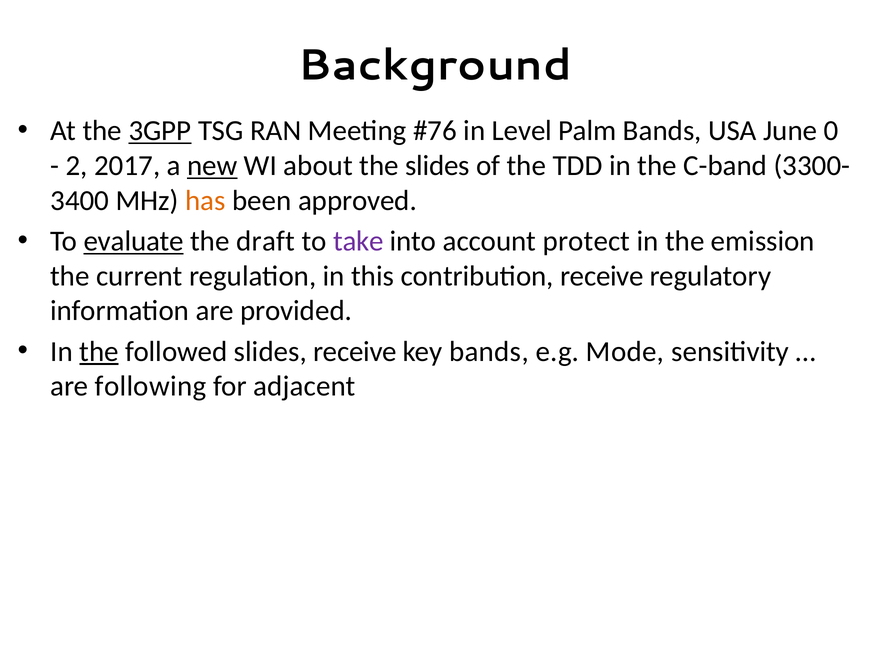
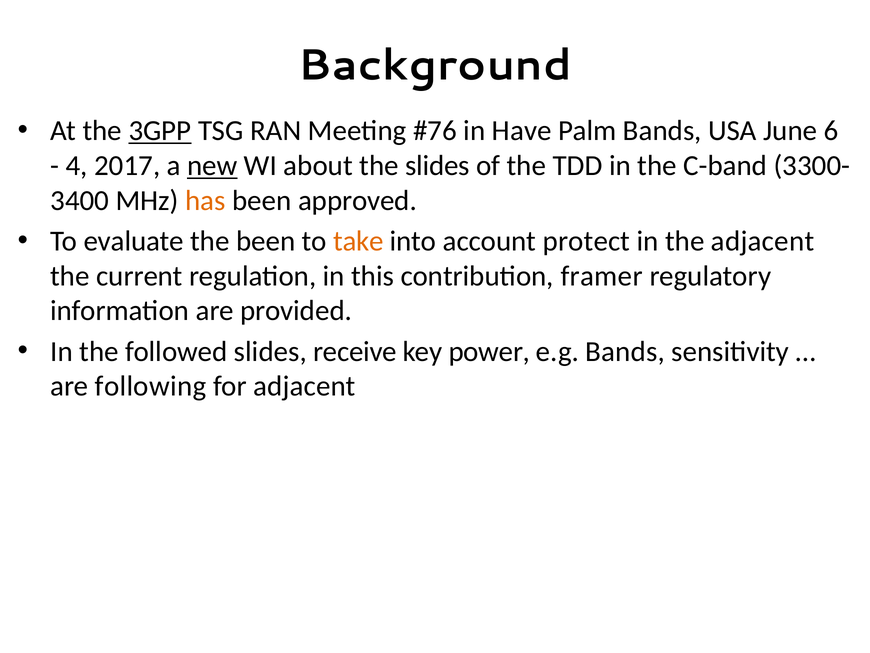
Level: Level -> Have
0: 0 -> 6
2: 2 -> 4
evaluate underline: present -> none
the draft: draft -> been
take colour: purple -> orange
the emission: emission -> adjacent
contribution receive: receive -> framer
the at (99, 351) underline: present -> none
key bands: bands -> power
e.g Mode: Mode -> Bands
